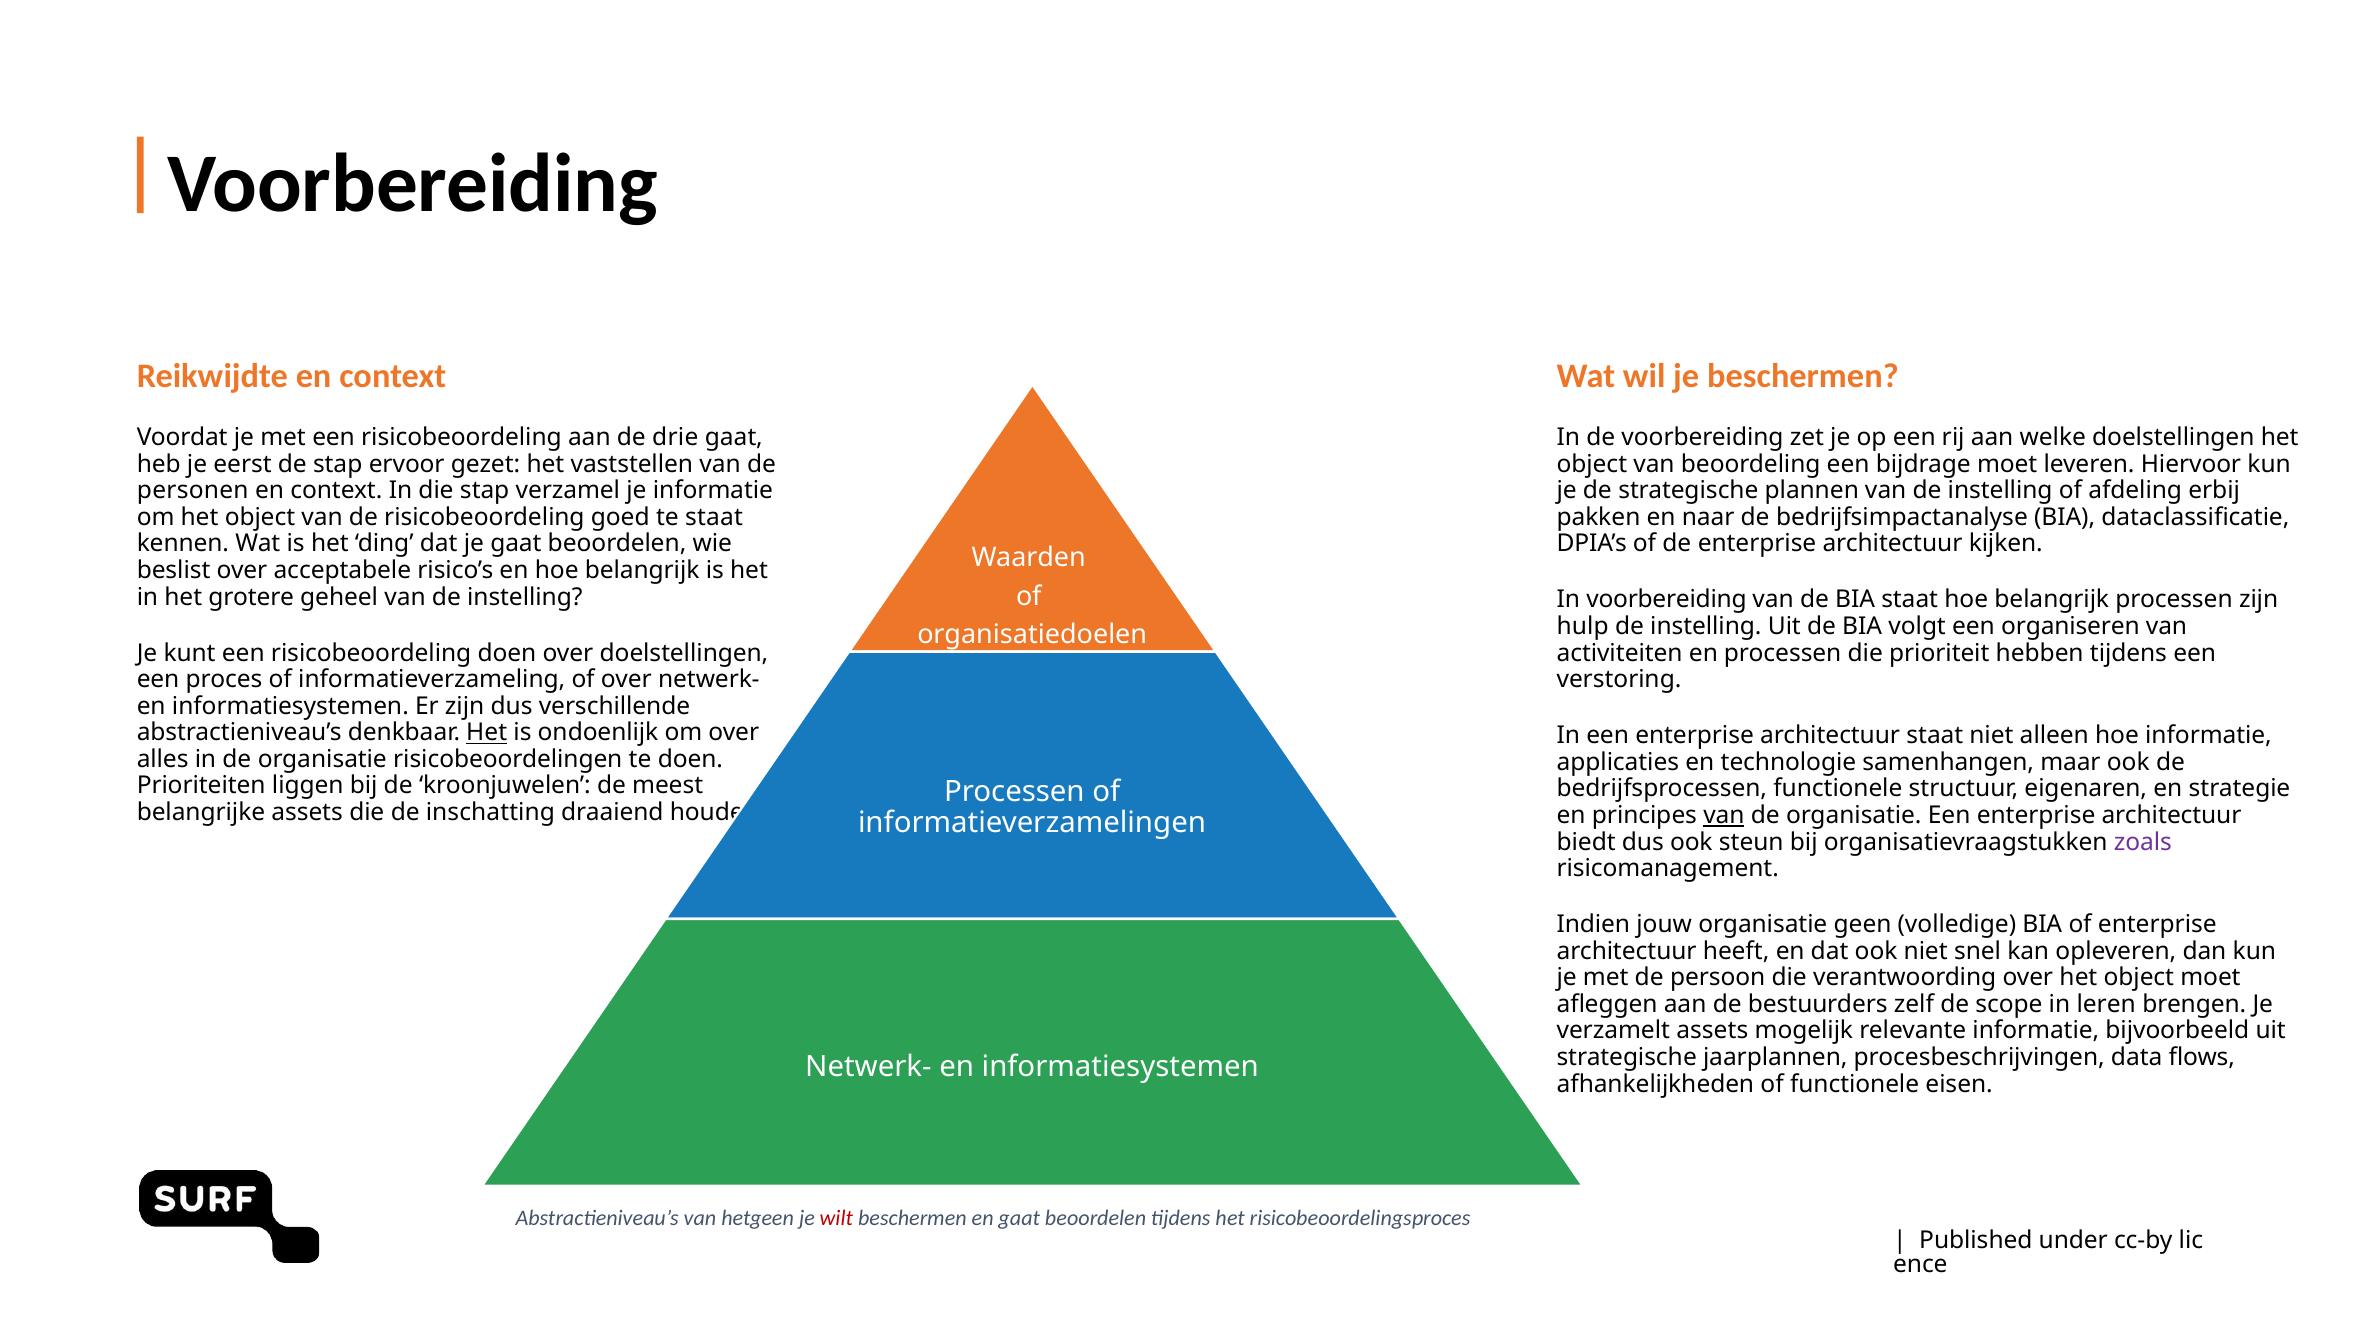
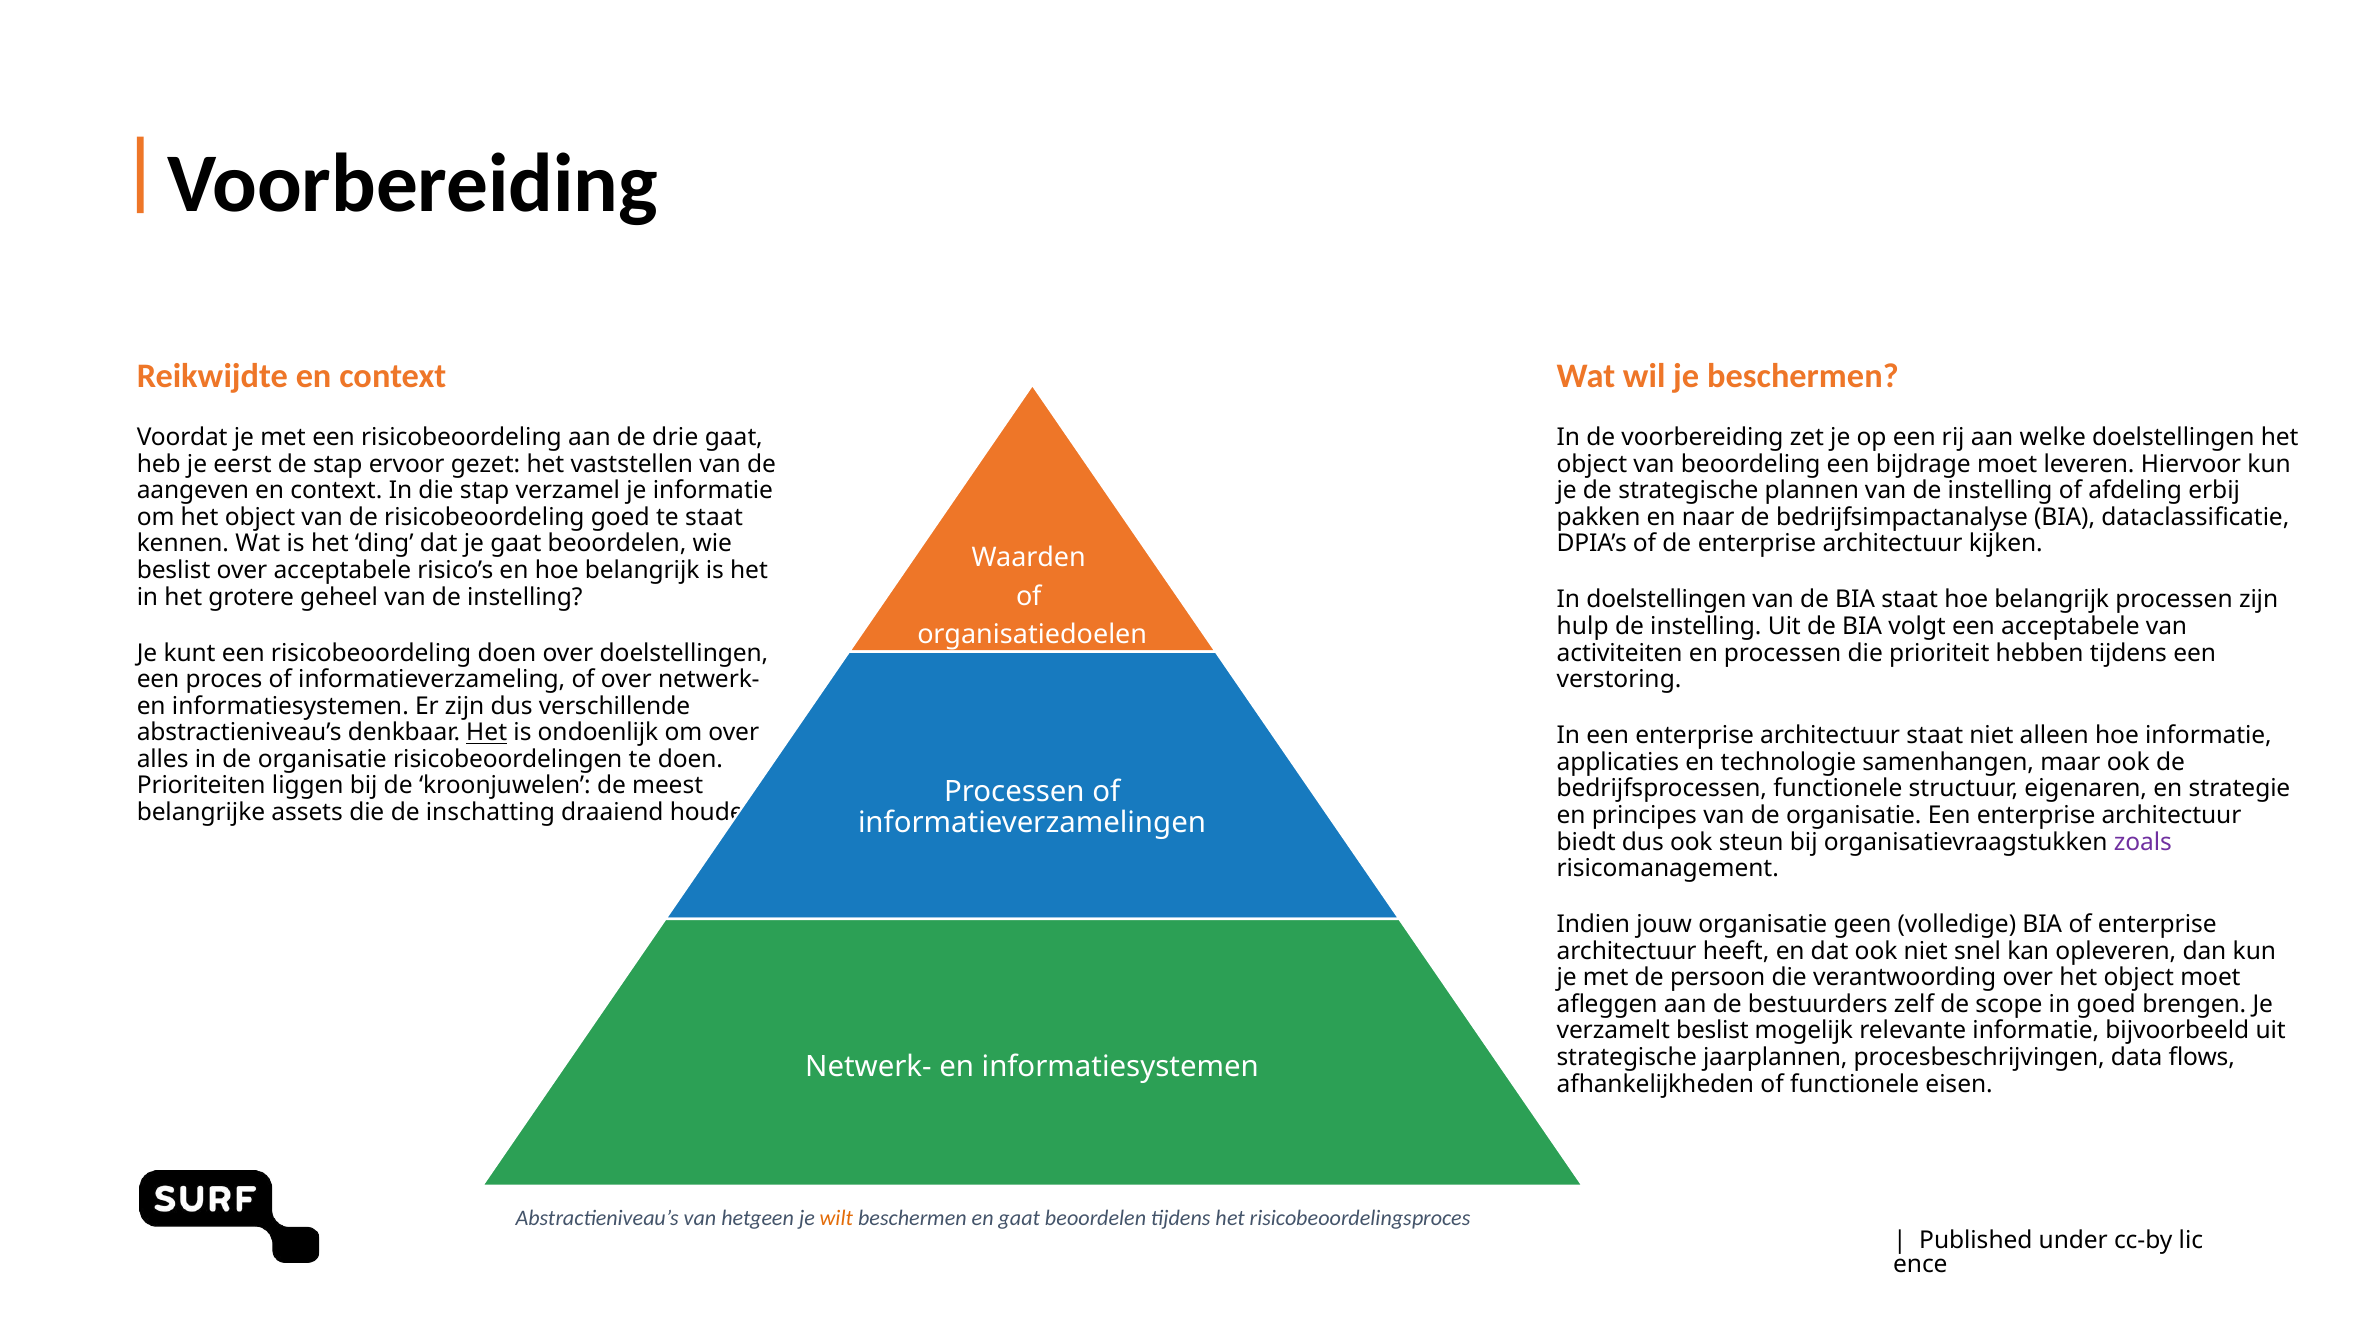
personen: personen -> aangeven
In voorbereiding: voorbereiding -> doelstellingen
een organiseren: organiseren -> acceptabele
van at (1724, 815) underline: present -> none
in leren: leren -> goed
assets at (1712, 1031): assets -> beslist
wilt colour: red -> orange
